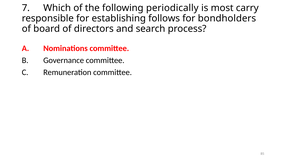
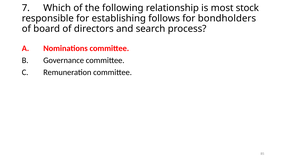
periodically: periodically -> relationship
carry: carry -> stock
